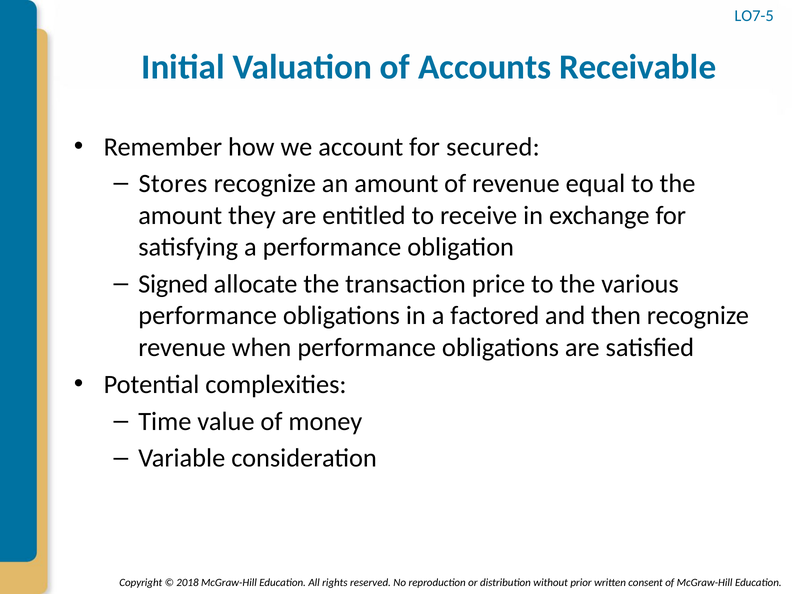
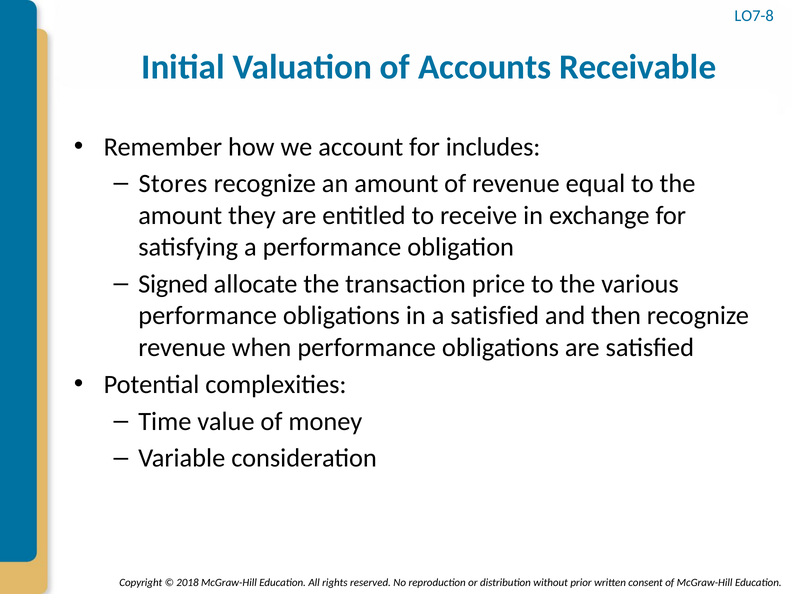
LO7-5: LO7-5 -> LO7-8
secured: secured -> includes
a factored: factored -> satisfied
